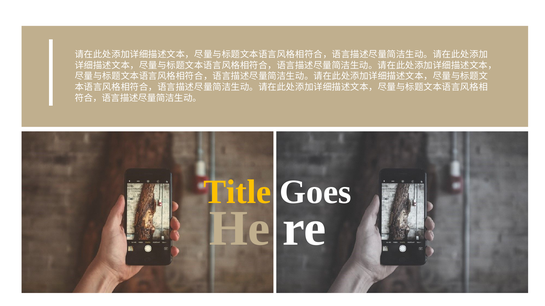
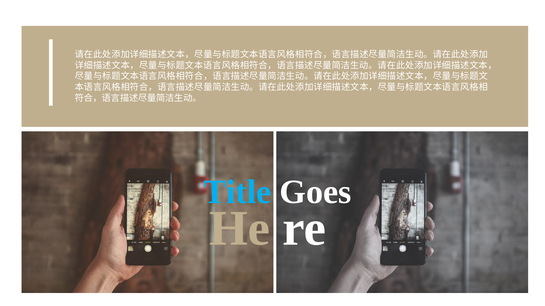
Title colour: yellow -> light blue
